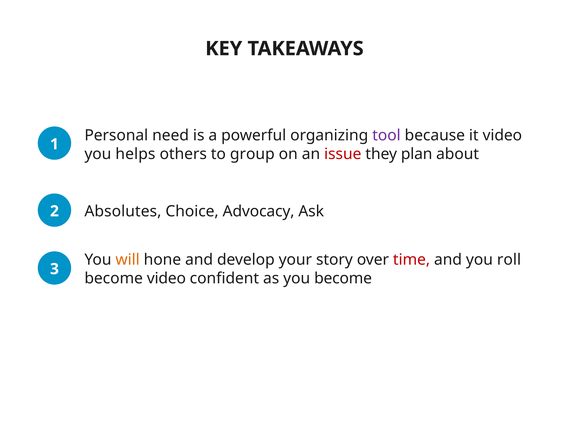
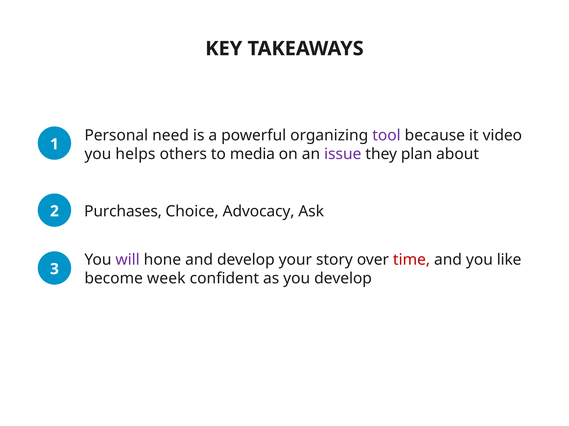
group: group -> media
issue colour: red -> purple
Absolutes: Absolutes -> Purchases
will colour: orange -> purple
roll: roll -> like
become video: video -> week
you become: become -> develop
